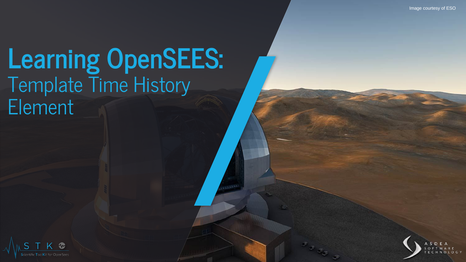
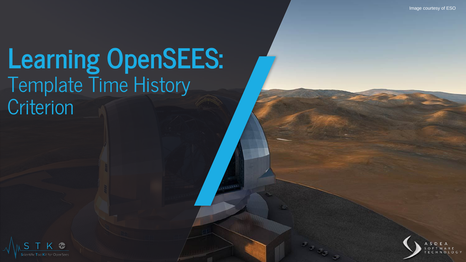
Element: Element -> Criterion
